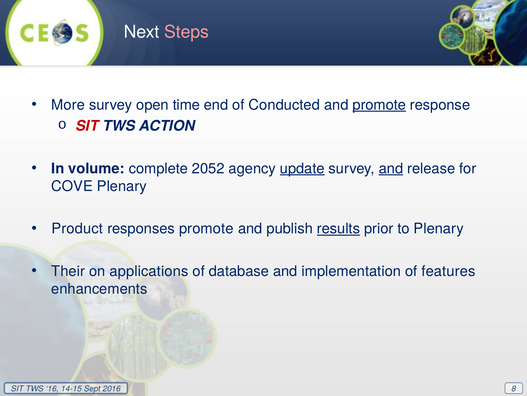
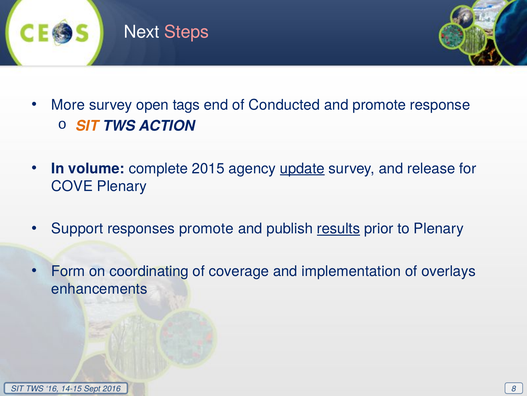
time: time -> tags
promote at (379, 105) underline: present -> none
SIT at (87, 126) colour: red -> orange
2052: 2052 -> 2015
and at (391, 168) underline: present -> none
Product: Product -> Support
Their: Their -> Form
applications: applications -> coordinating
database: database -> coverage
features: features -> overlays
